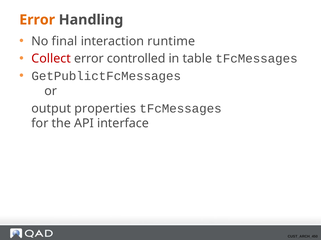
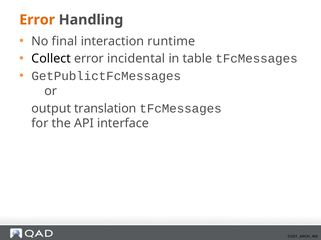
Collect colour: red -> black
controlled: controlled -> incidental
properties: properties -> translation
